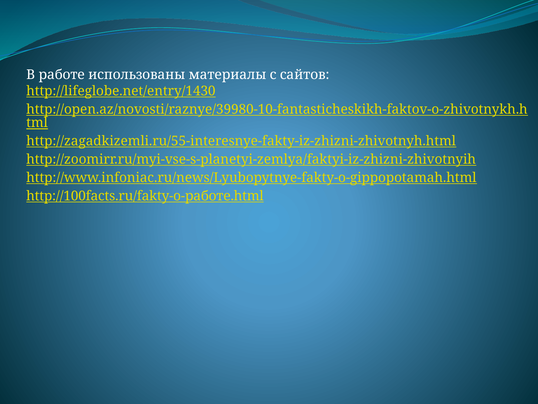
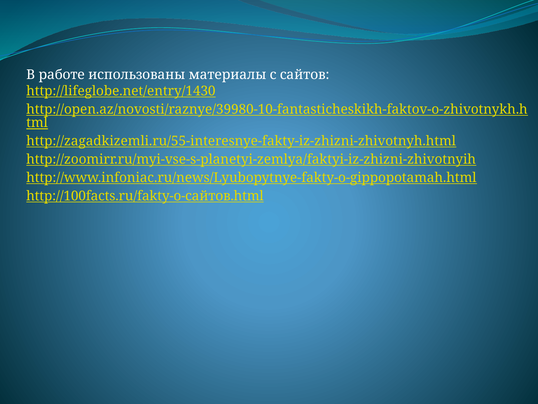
http://100facts.ru/fakty-o-работе.html: http://100facts.ru/fakty-o-работе.html -> http://100facts.ru/fakty-o-сайтов.html
